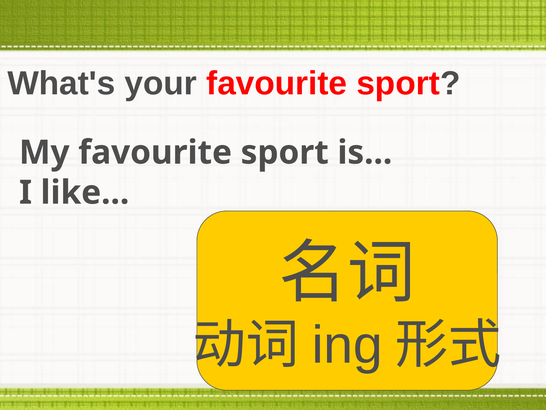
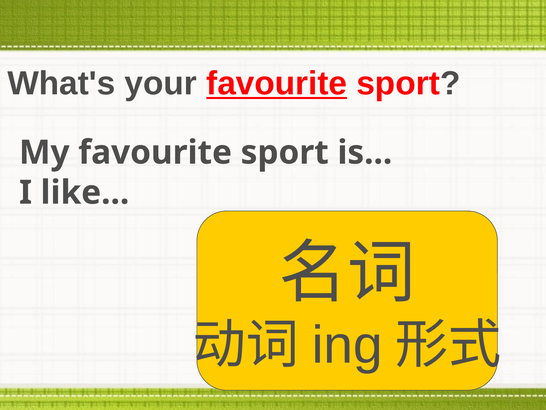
favourite at (277, 83) underline: none -> present
